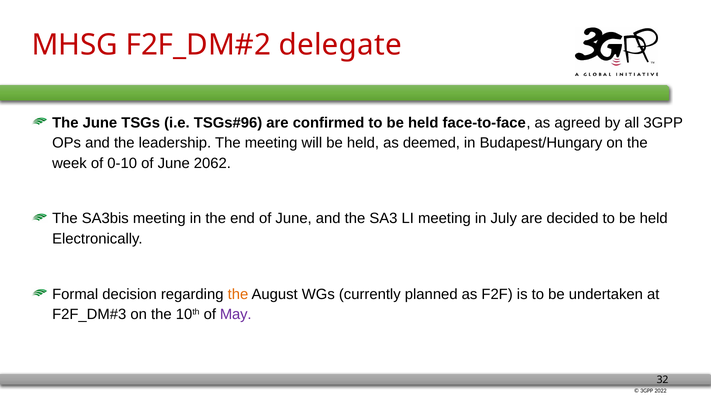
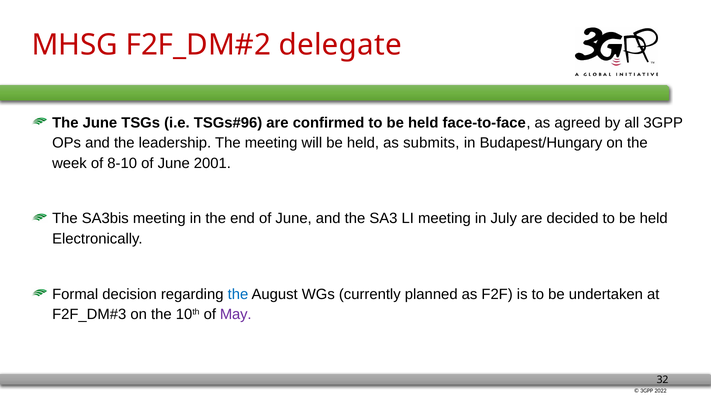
deemed: deemed -> submits
0-10: 0-10 -> 8-10
2062: 2062 -> 2001
the at (238, 294) colour: orange -> blue
